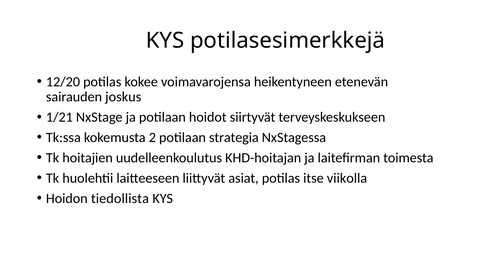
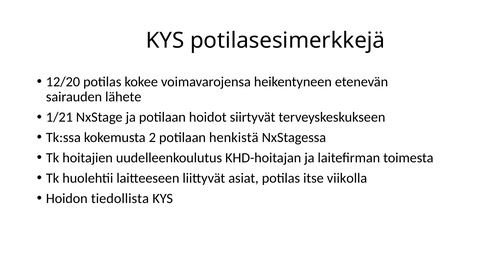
joskus: joskus -> lähete
strategia: strategia -> henkistä
